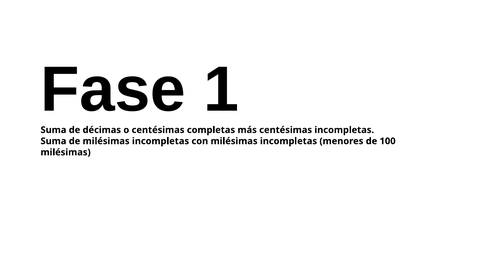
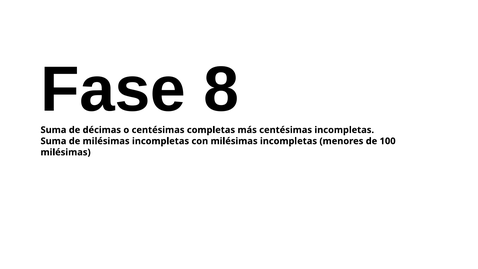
1: 1 -> 8
